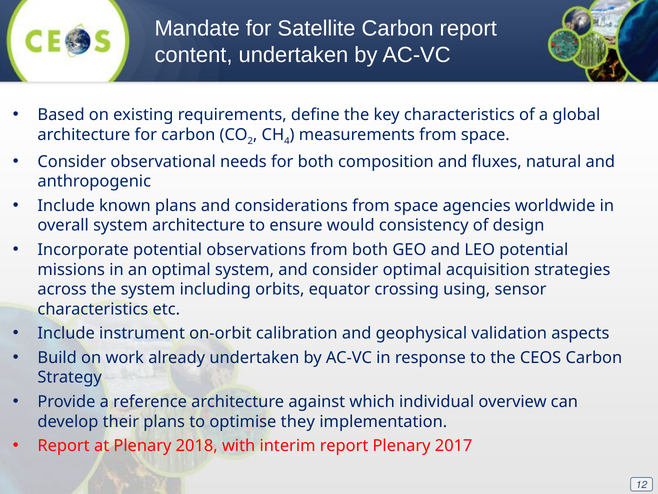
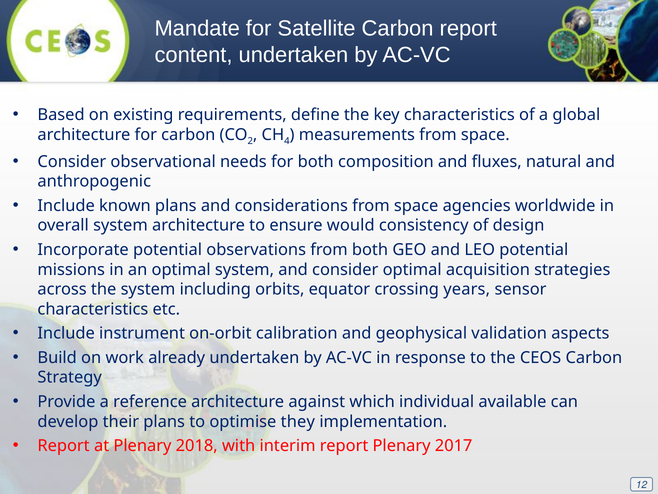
using: using -> years
overview: overview -> available
